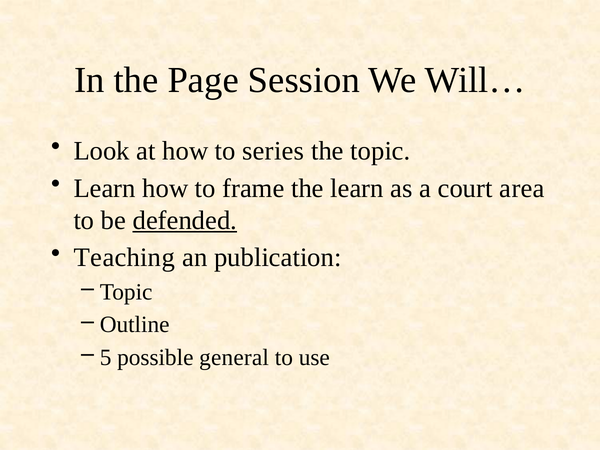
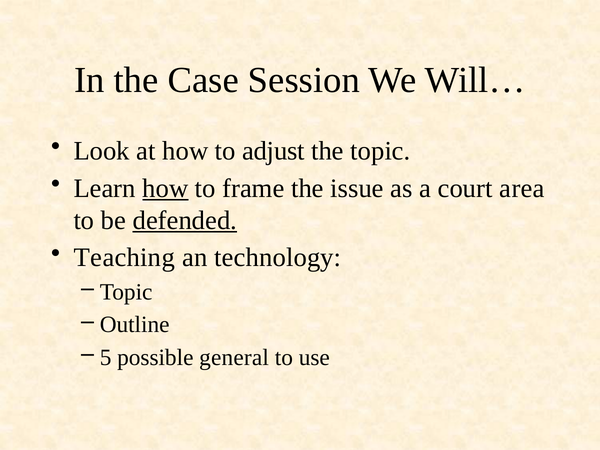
Page: Page -> Case
series: series -> adjust
how at (165, 188) underline: none -> present
the learn: learn -> issue
publication: publication -> technology
